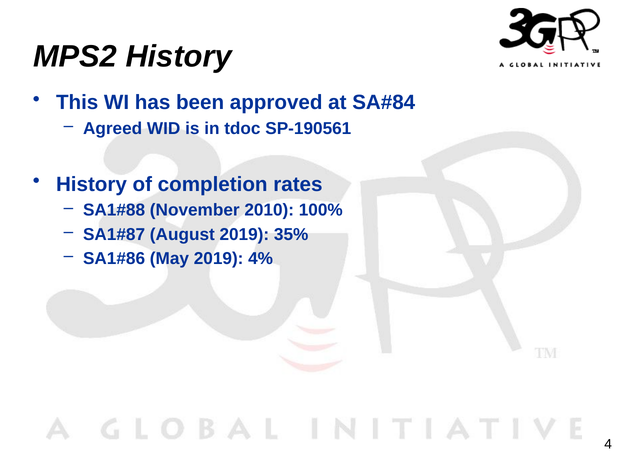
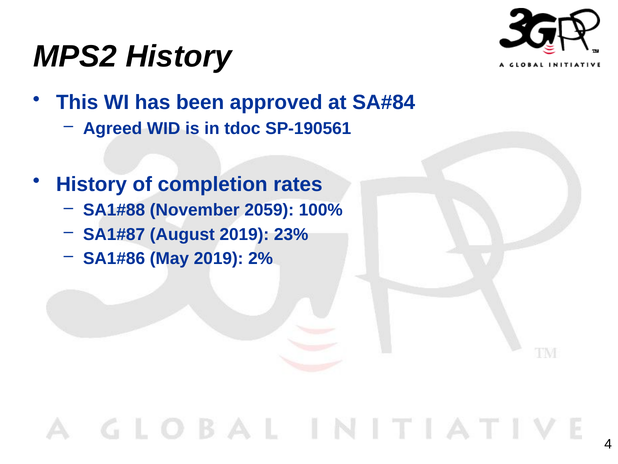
2010: 2010 -> 2059
35%: 35% -> 23%
4%: 4% -> 2%
